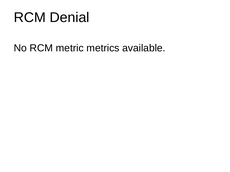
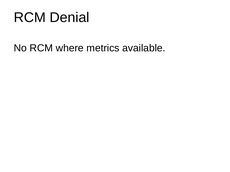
metric: metric -> where
